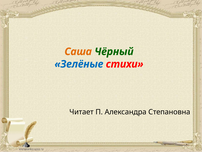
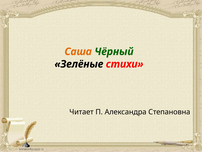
Зелёные colour: blue -> black
